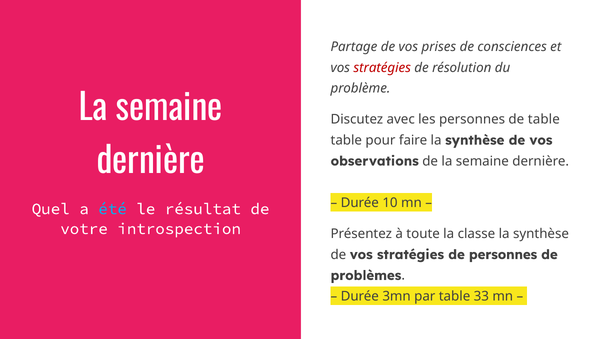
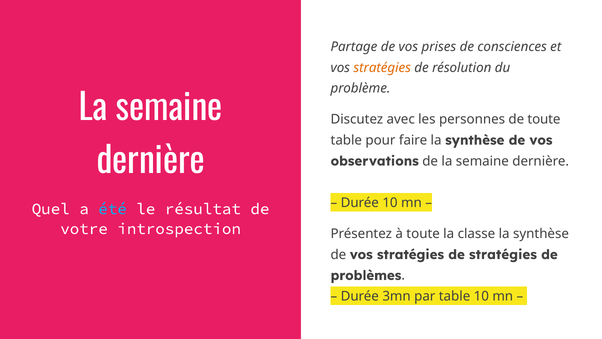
stratégies at (382, 68) colour: red -> orange
de table: table -> toute
de personnes: personnes -> stratégies
table 33: 33 -> 10
